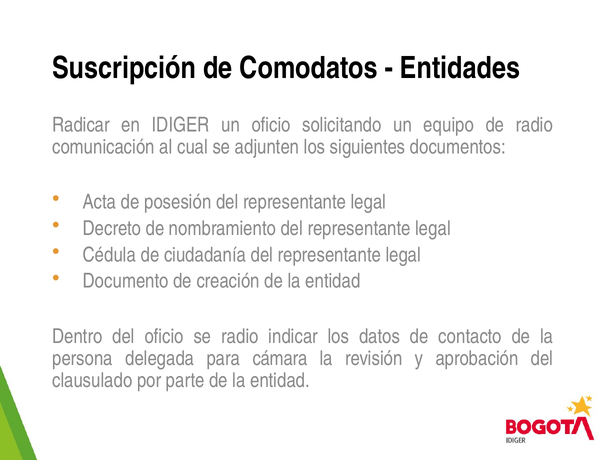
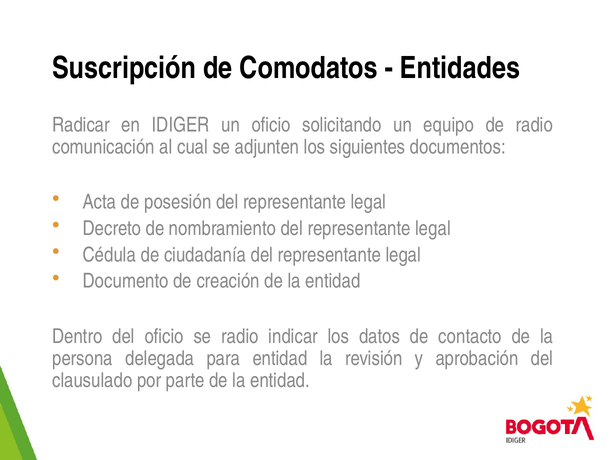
para cámara: cámara -> entidad
